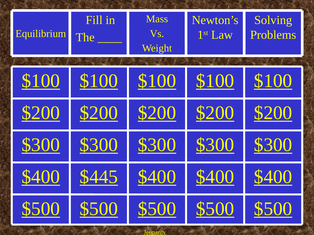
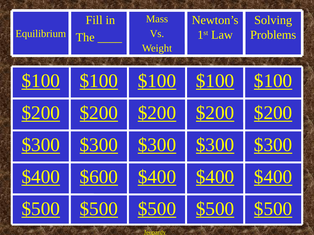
$445: $445 -> $600
